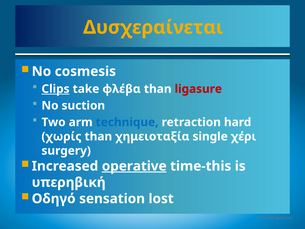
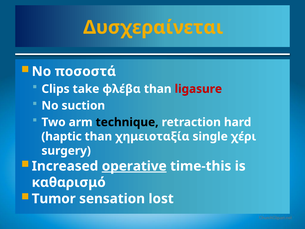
cosmesis: cosmesis -> ποσοστά
Clips underline: present -> none
technique colour: blue -> black
χωρίς: χωρίς -> haptic
υπερηβική: υπερηβική -> καθαρισμό
Οδηγό: Οδηγό -> Tumor
